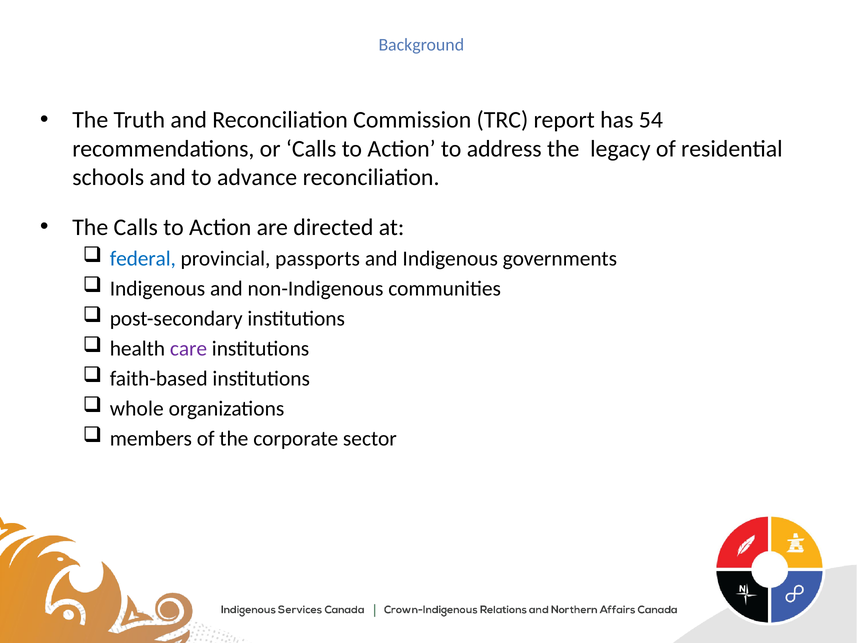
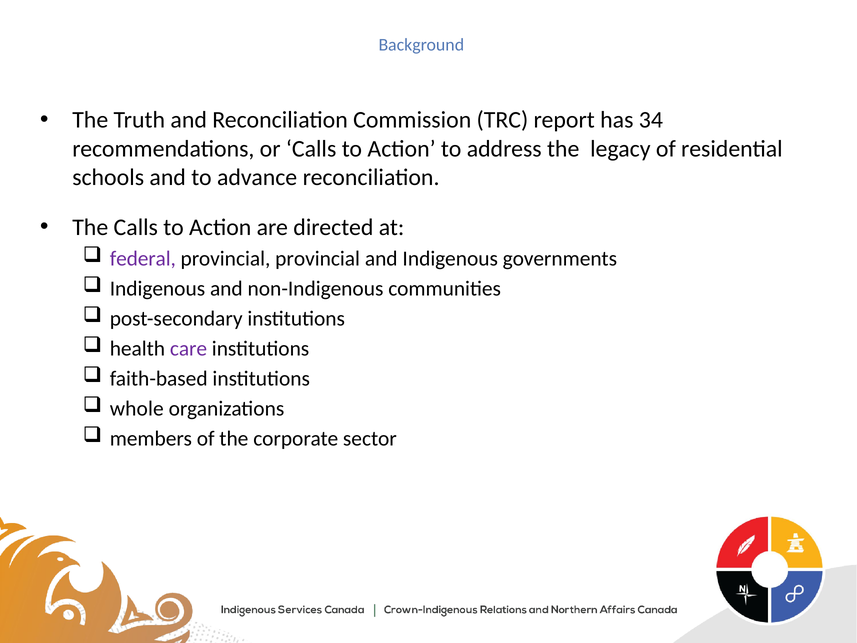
54: 54 -> 34
federal colour: blue -> purple
provincial passports: passports -> provincial
